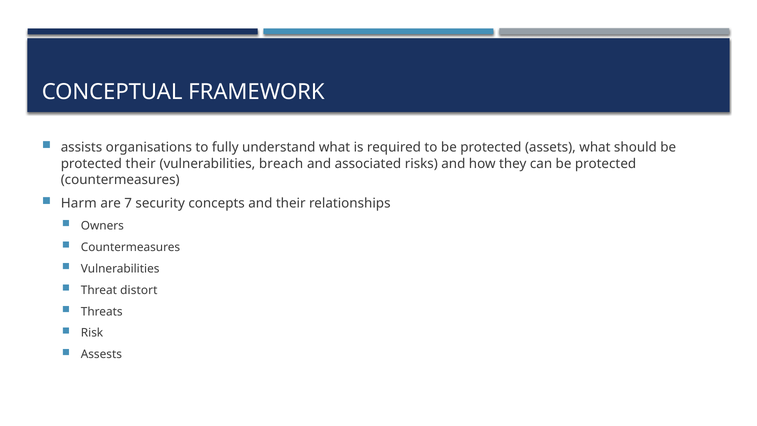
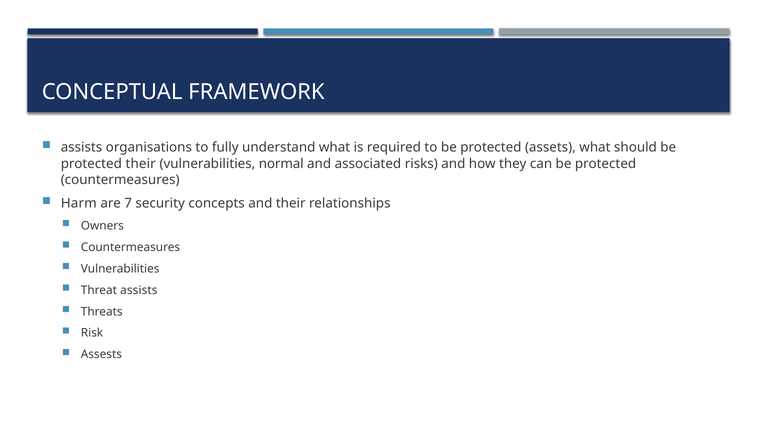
breach: breach -> normal
Threat distort: distort -> assists
